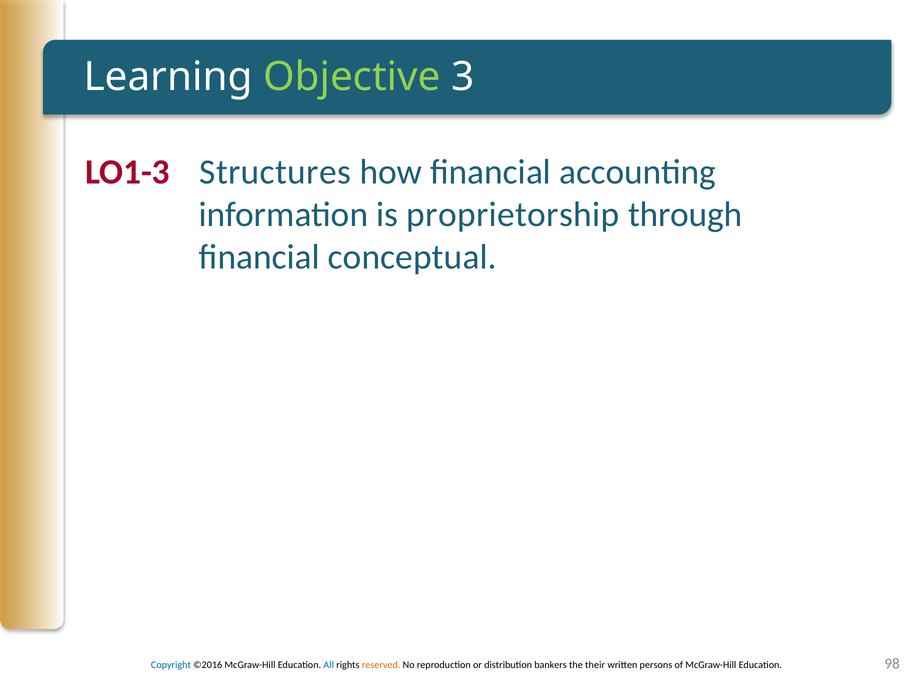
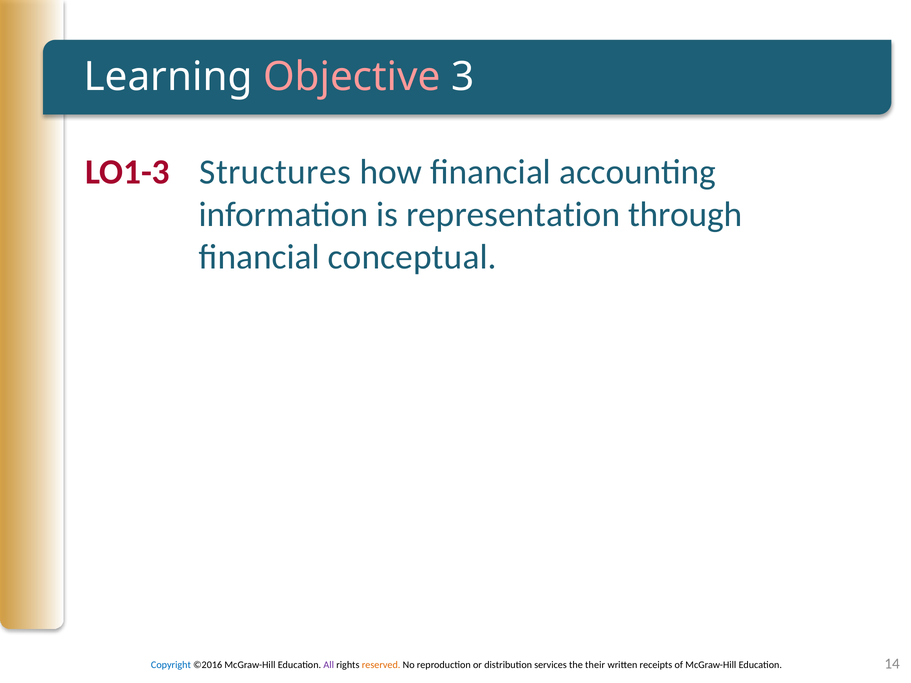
Objective colour: light green -> pink
proprietorship: proprietorship -> representation
All colour: blue -> purple
bankers: bankers -> services
persons: persons -> receipts
98: 98 -> 14
